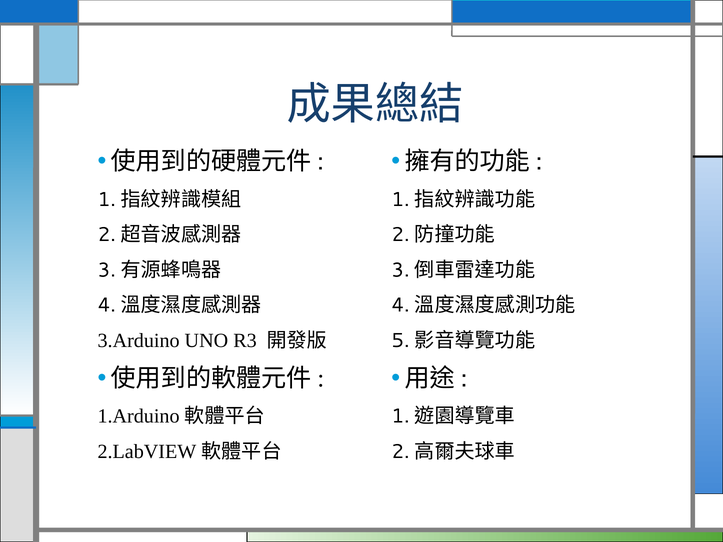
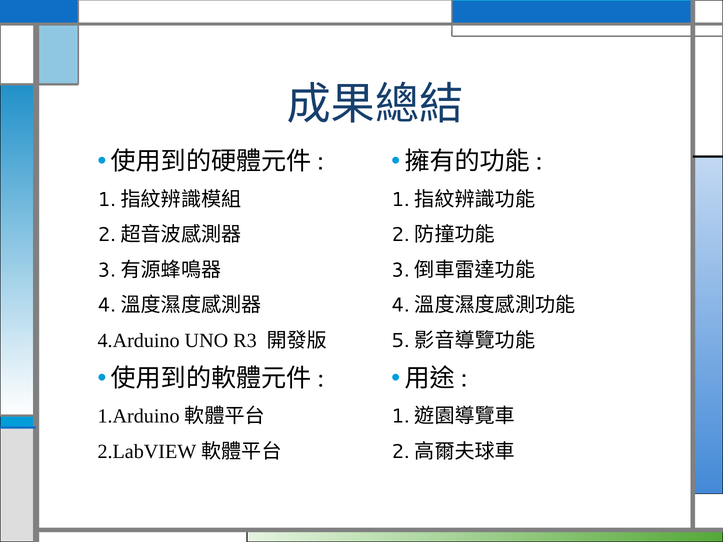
3.Arduino: 3.Arduino -> 4.Arduino
